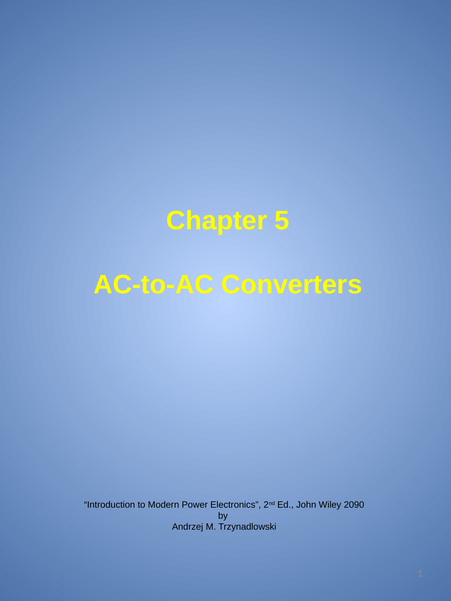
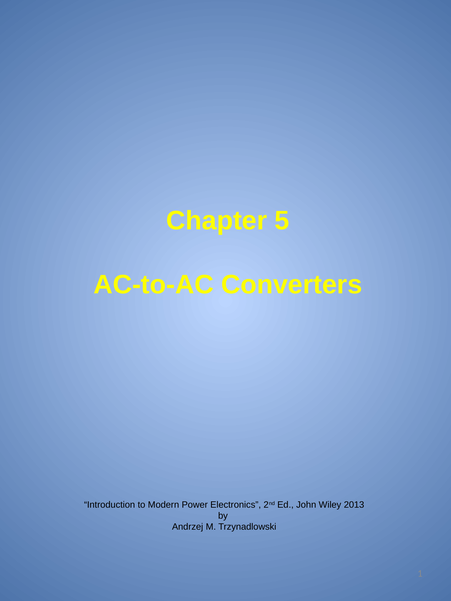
2090: 2090 -> 2013
